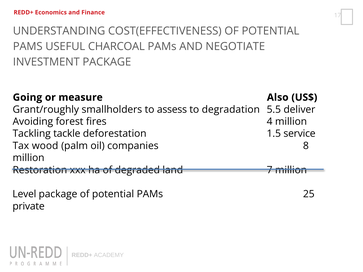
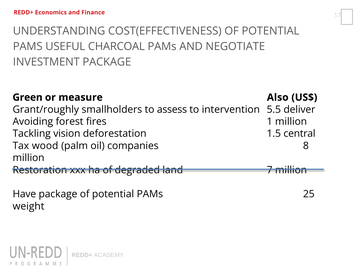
Going: Going -> Green
degradation: degradation -> intervention
4: 4 -> 1
tackle: tackle -> vision
service: service -> central
Level: Level -> Have
private: private -> weight
